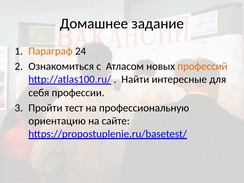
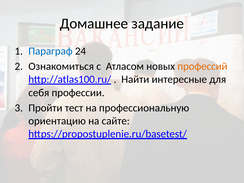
Параграф colour: orange -> blue
